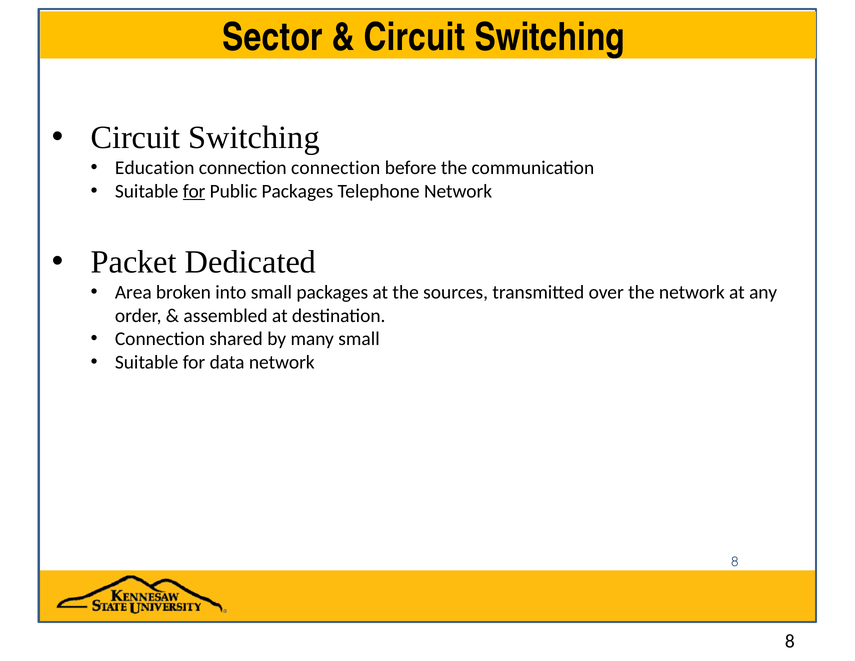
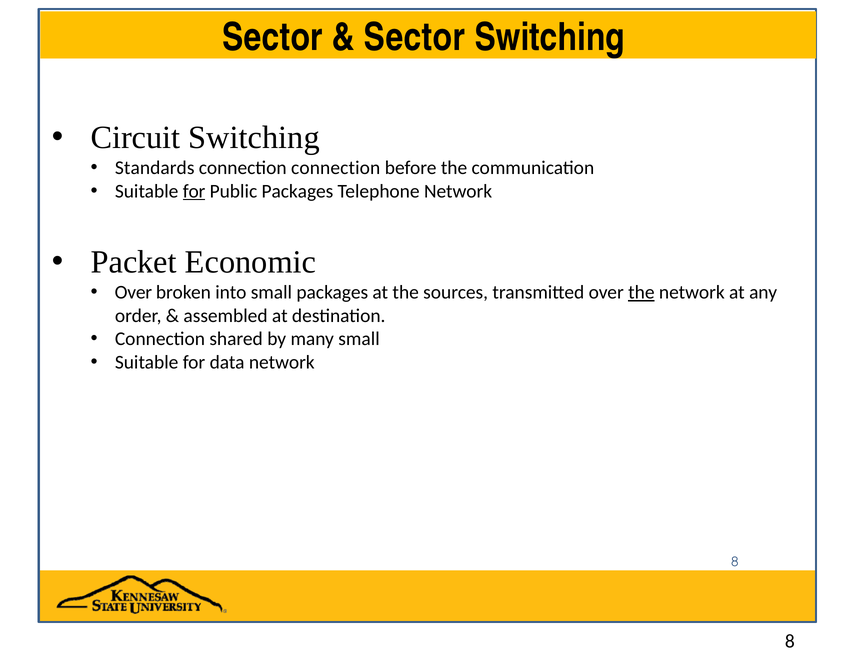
Circuit at (415, 37): Circuit -> Sector
Education: Education -> Standards
Dedicated: Dedicated -> Economic
Area at (133, 292): Area -> Over
the at (641, 292) underline: none -> present
